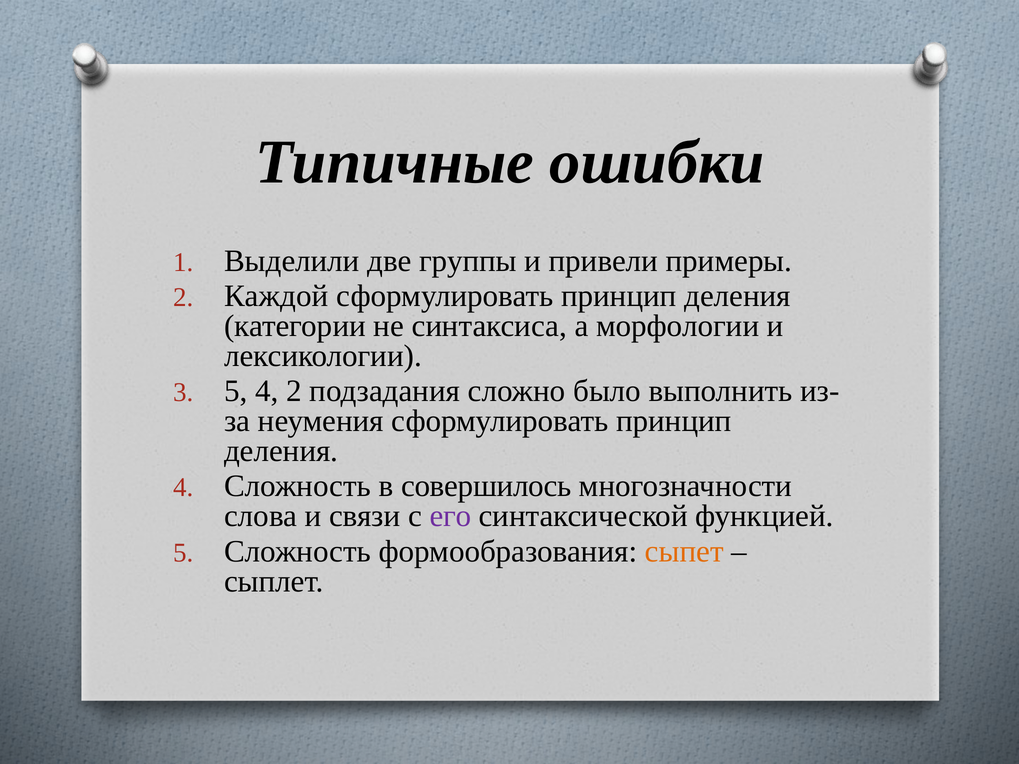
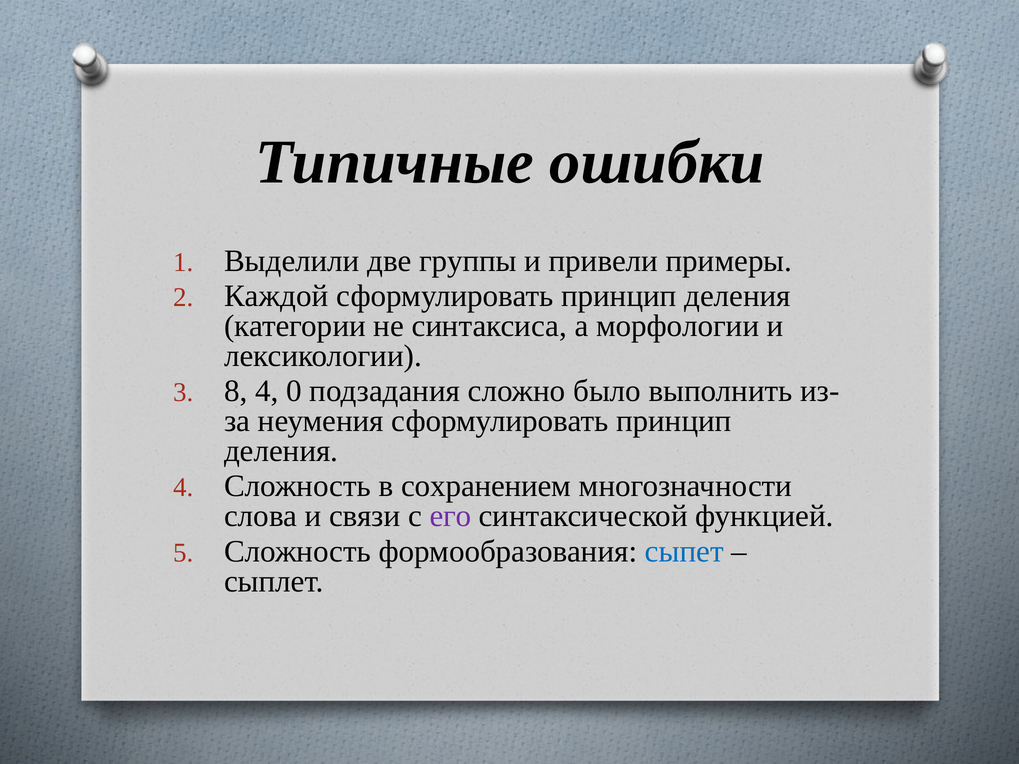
3 5: 5 -> 8
4 2: 2 -> 0
совершилось: совершилось -> сохранением
сыпет colour: orange -> blue
